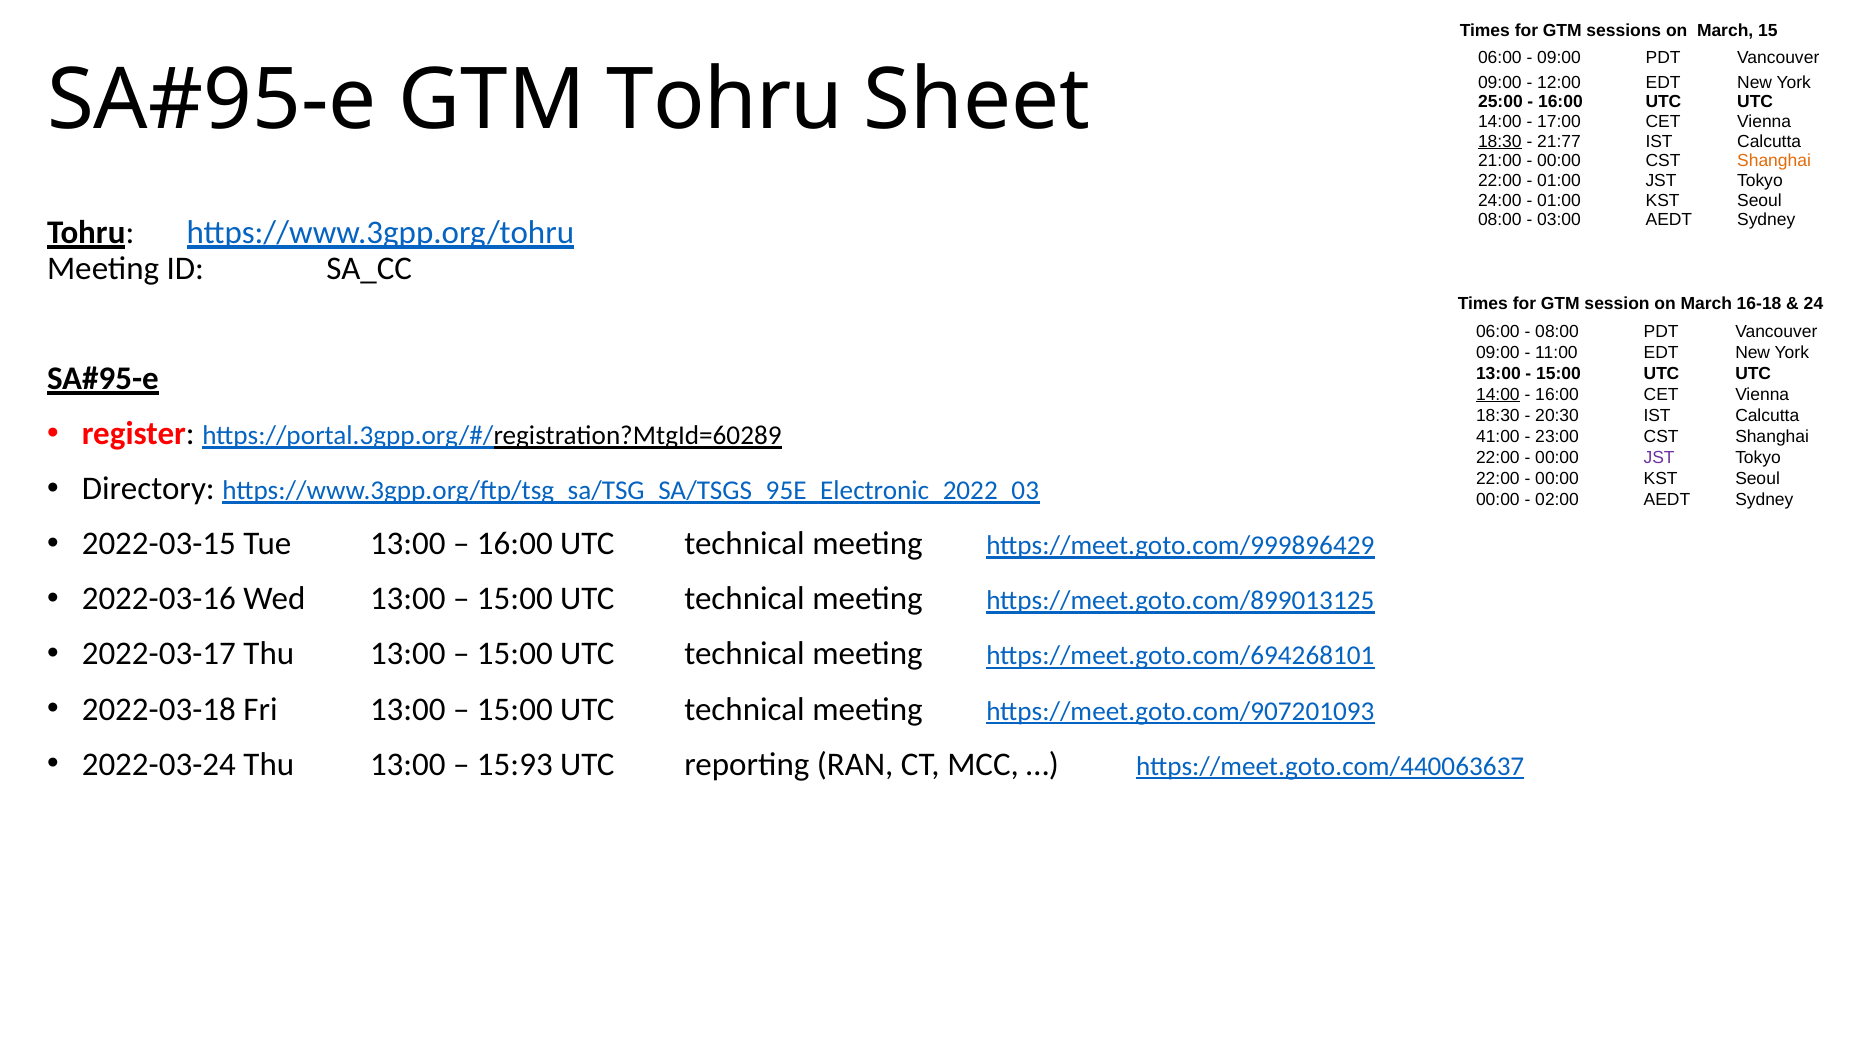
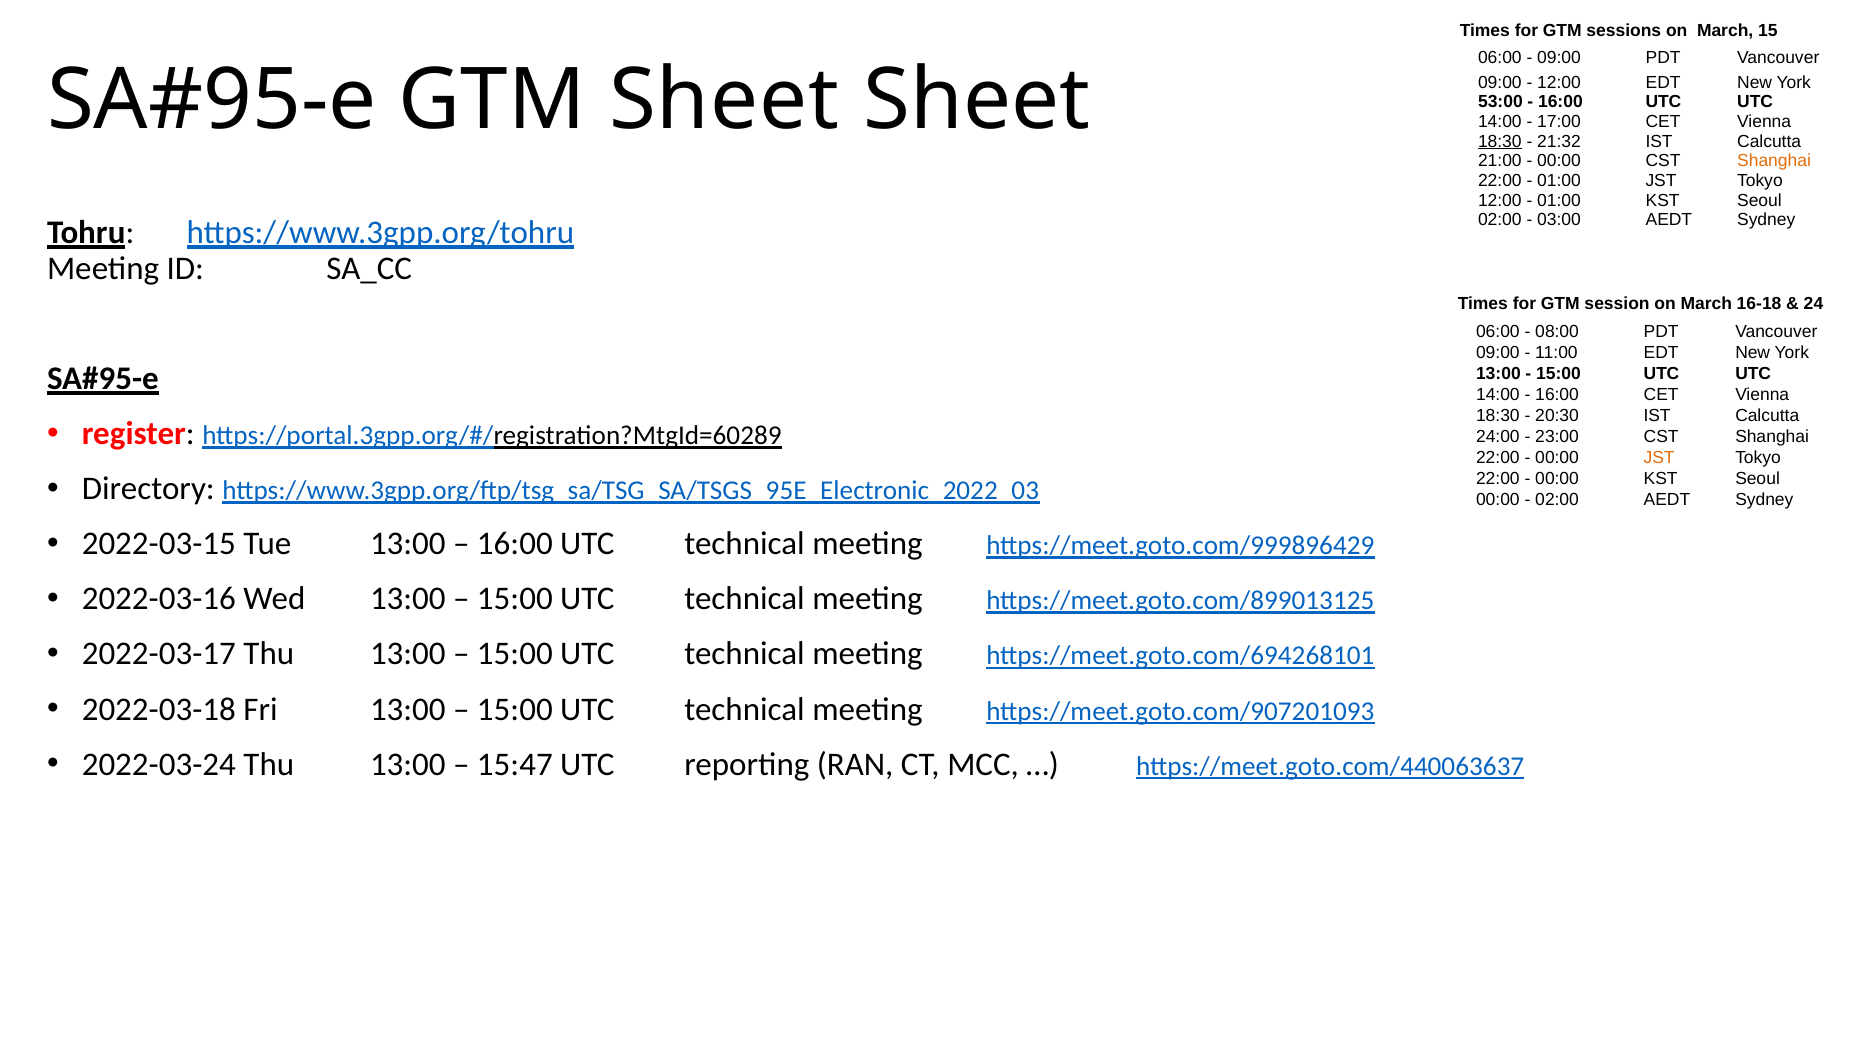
GTM Tohru: Tohru -> Sheet
25:00: 25:00 -> 53:00
21:77: 21:77 -> 21:32
24:00 at (1500, 200): 24:00 -> 12:00
08:00 at (1500, 220): 08:00 -> 02:00
14:00 at (1498, 395) underline: present -> none
41:00: 41:00 -> 24:00
JST at (1659, 458) colour: purple -> orange
15:93: 15:93 -> 15:47
